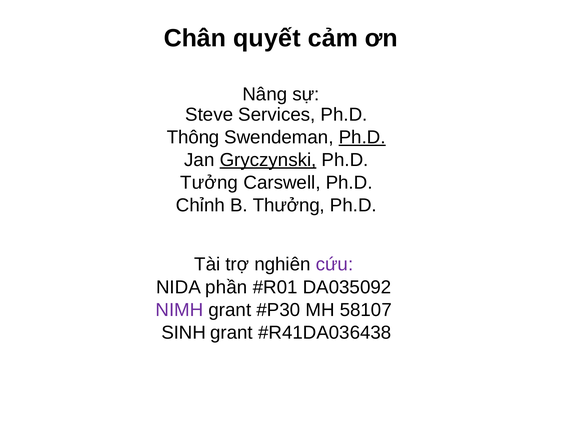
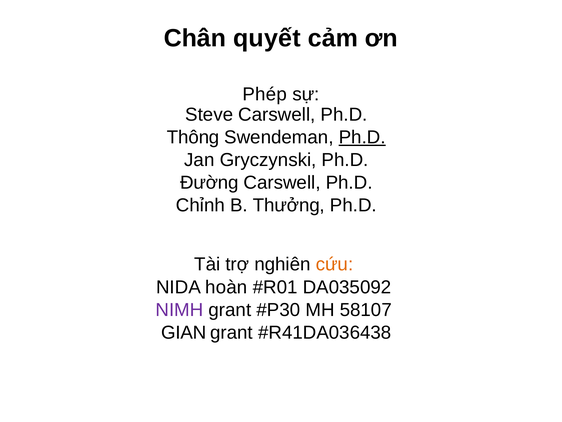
Nâng: Nâng -> Phép
Steve Services: Services -> Carswell
Gryczynski underline: present -> none
Tưởng: Tưởng -> Đường
cứu colour: purple -> orange
phần: phần -> hoàn
SINH: SINH -> GIAN
